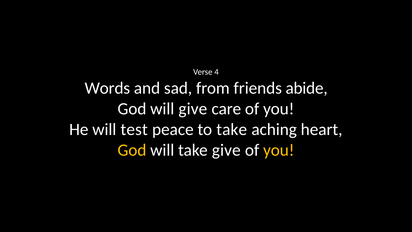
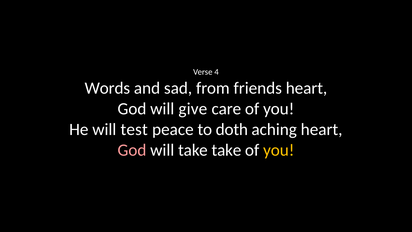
friends abide: abide -> heart
to take: take -> doth
God at (132, 150) colour: yellow -> pink
take give: give -> take
